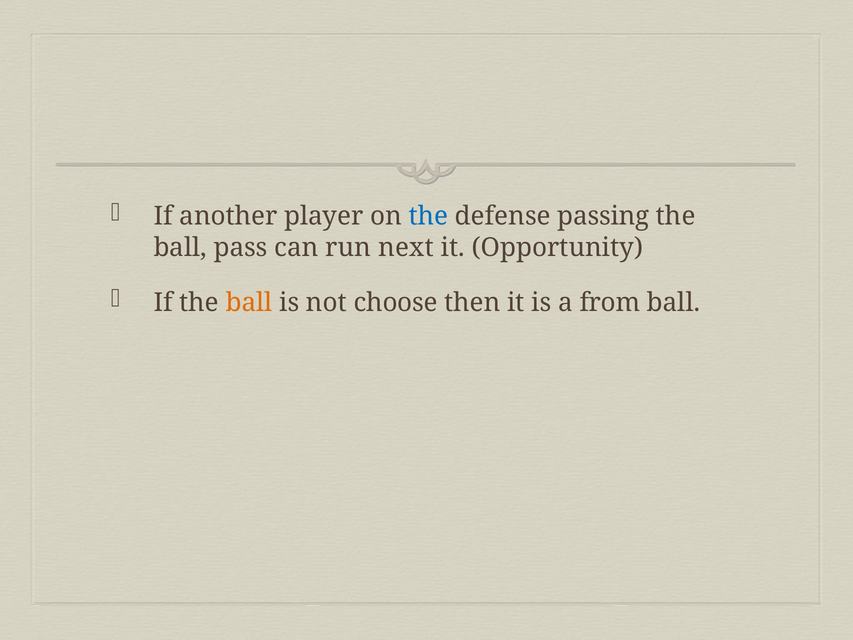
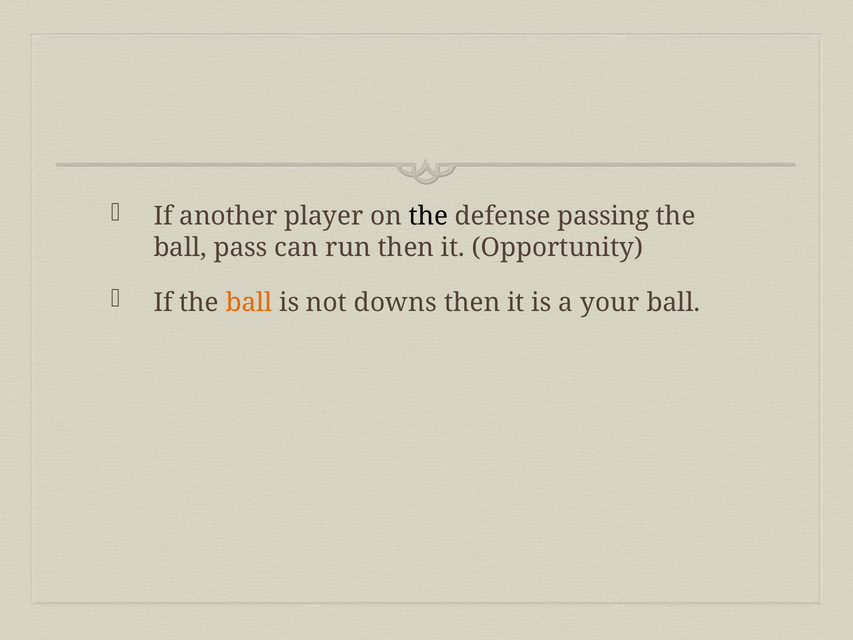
the at (428, 216) colour: blue -> black
run next: next -> then
choose: choose -> downs
from: from -> your
